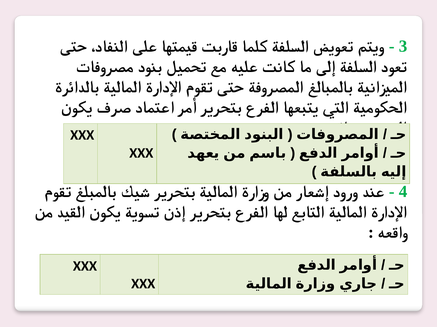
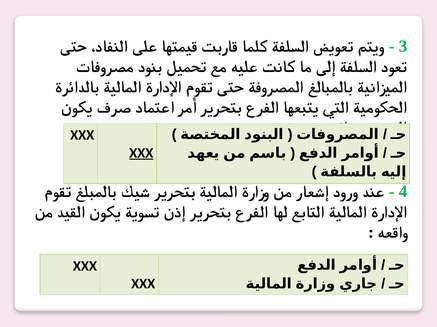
XXX at (141, 153) underline: none -> present
